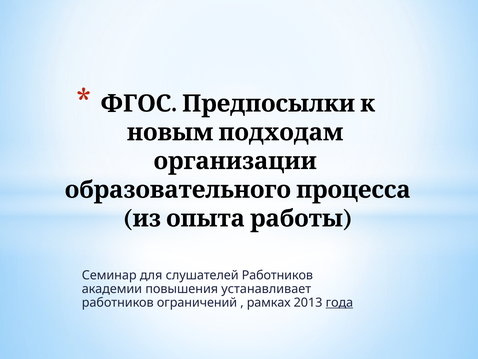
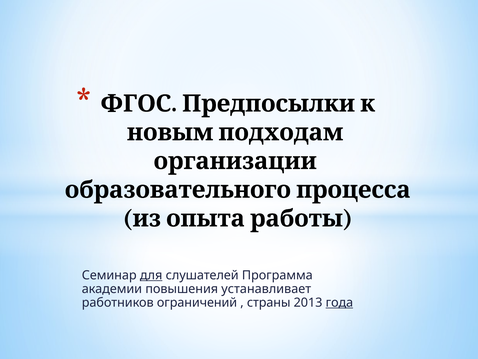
для underline: none -> present
слушателей Работников: Работников -> Программа
рамках: рамках -> страны
